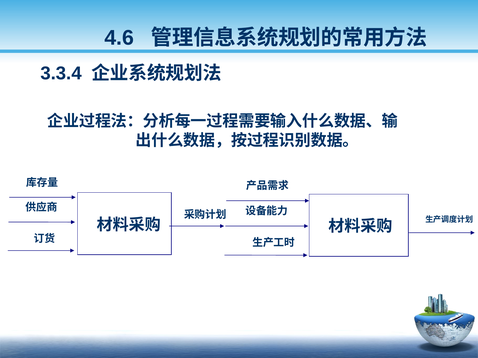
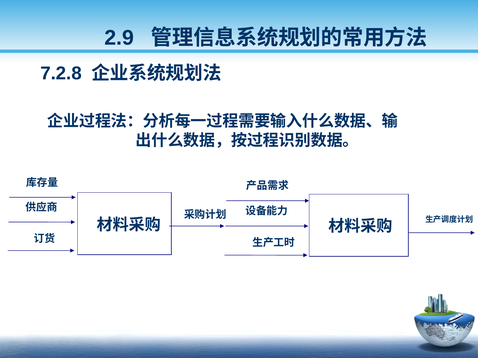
4.6: 4.6 -> 2.9
3.3.4: 3.3.4 -> 7.2.8
